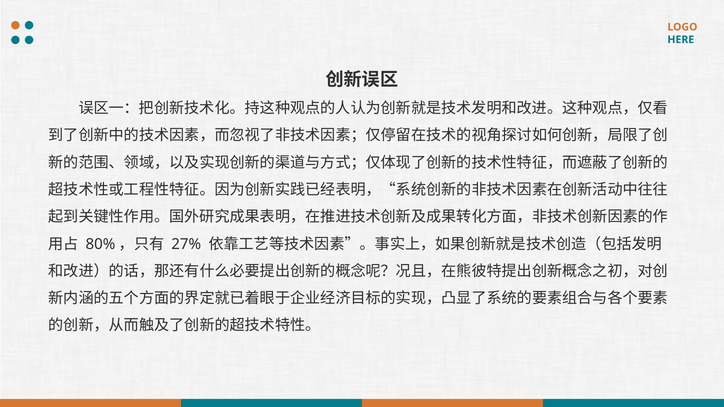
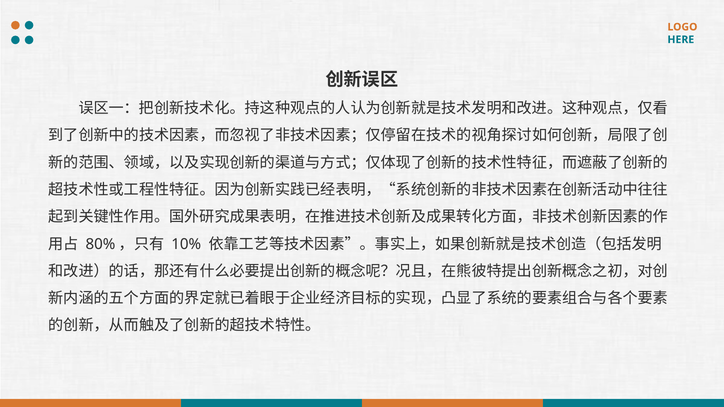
27%: 27% -> 10%
